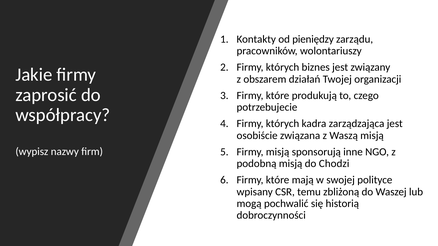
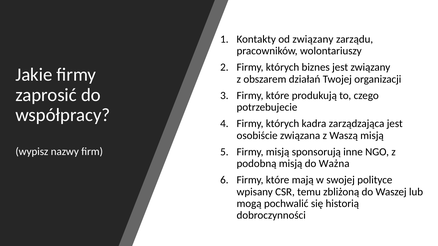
od pieniędzy: pieniędzy -> związany
Chodzi: Chodzi -> Ważna
